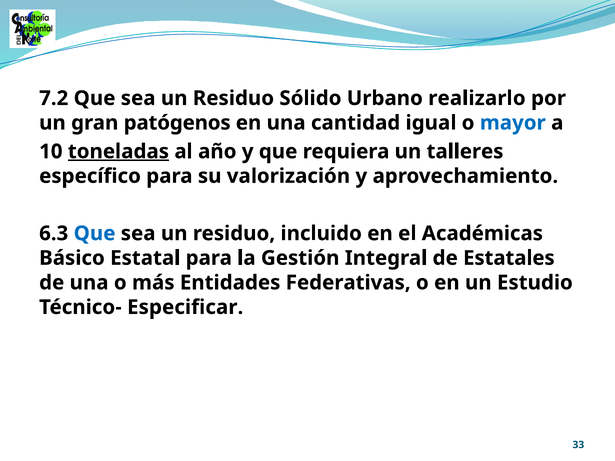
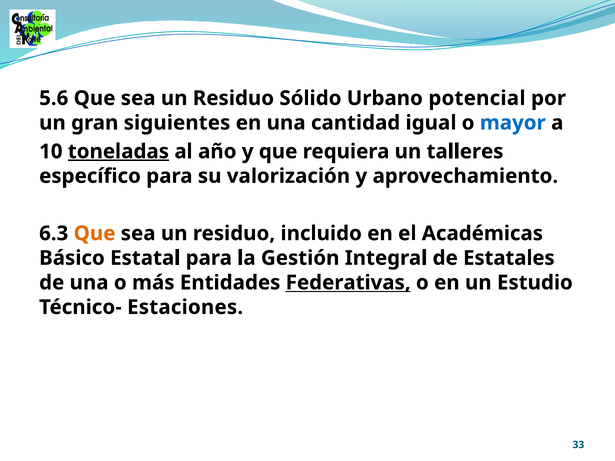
7.2: 7.2 -> 5.6
realizarlo: realizarlo -> potencial
patógenos: patógenos -> siguientes
Que at (95, 234) colour: blue -> orange
Federativas underline: none -> present
Especificar: Especificar -> Estaciones
